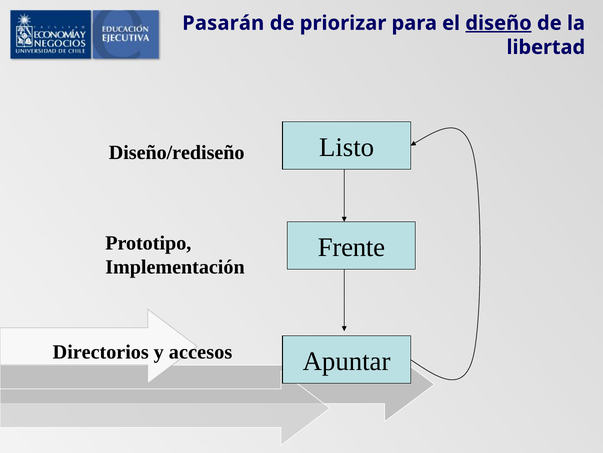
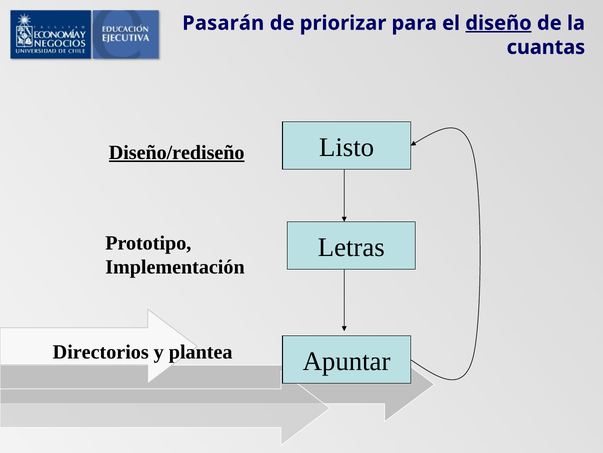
libertad: libertad -> cuantas
Diseño/rediseño underline: none -> present
Frente: Frente -> Letras
accesos: accesos -> plantea
